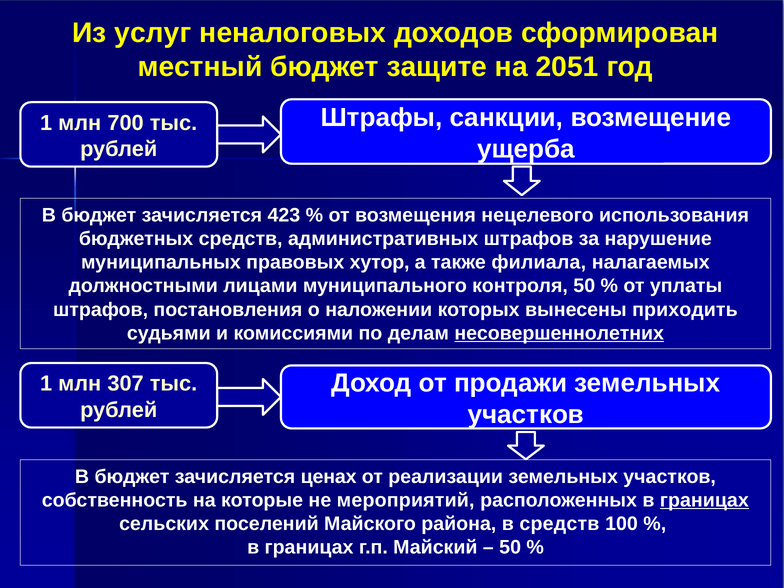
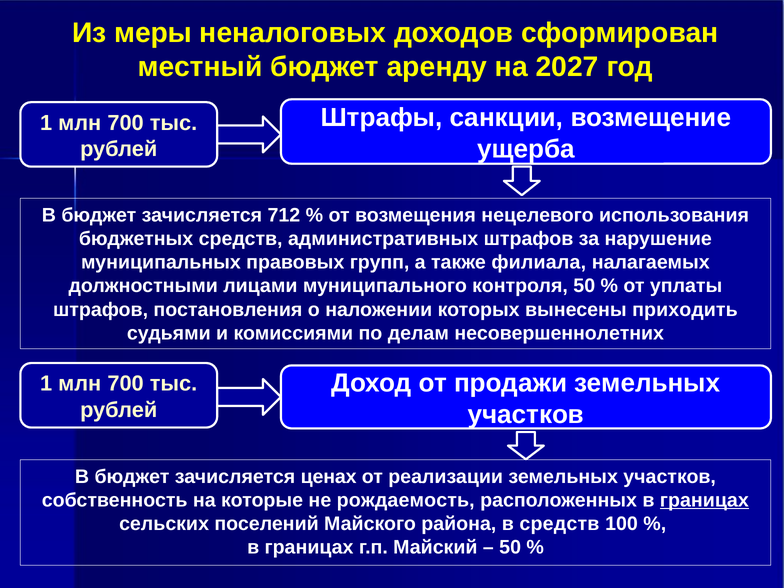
услуг: услуг -> меры
защите: защите -> аренду
2051: 2051 -> 2027
423: 423 -> 712
хутор: хутор -> групп
несовершеннолетних underline: present -> none
307 at (126, 384): 307 -> 700
мероприятий: мероприятий -> рождаемость
